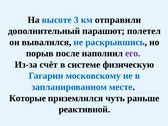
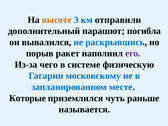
высоте colour: blue -> orange
полетел: полетел -> погибла
после: после -> ракет
счёт: счёт -> чего
реактивной: реактивной -> называется
